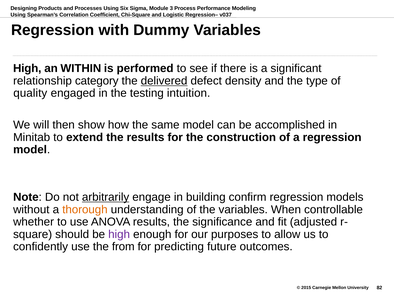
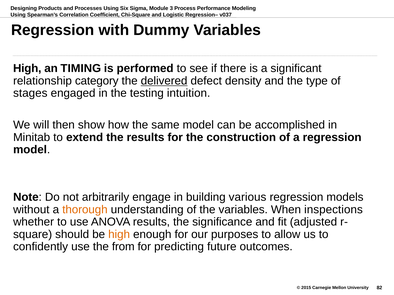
WITHIN: WITHIN -> TIMING
quality: quality -> stages
arbitrarily underline: present -> none
confirm: confirm -> various
controllable: controllable -> inspections
high at (119, 235) colour: purple -> orange
